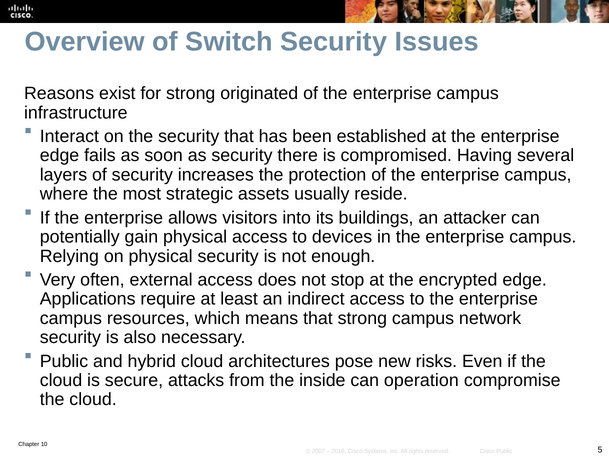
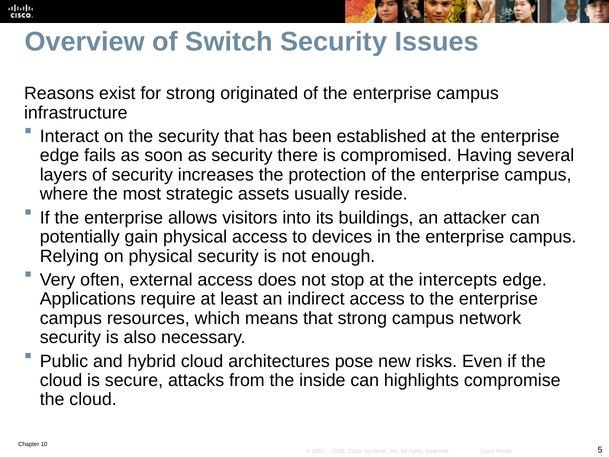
encrypted: encrypted -> intercepts
operation: operation -> highlights
